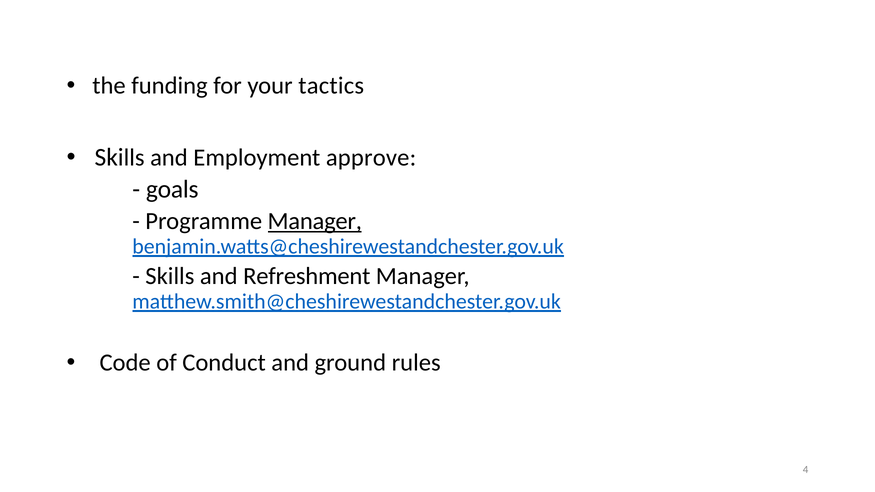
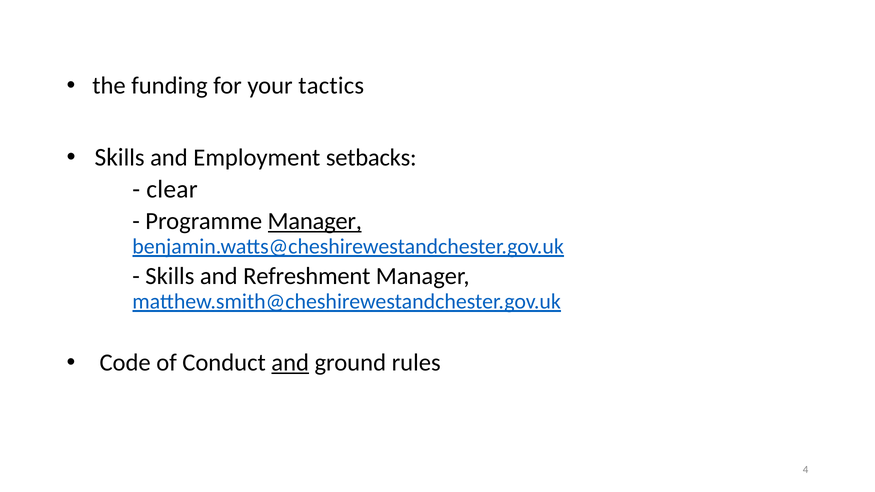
approve: approve -> setbacks
goals: goals -> clear
and at (290, 363) underline: none -> present
